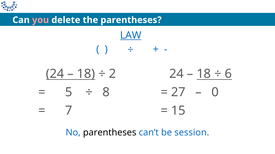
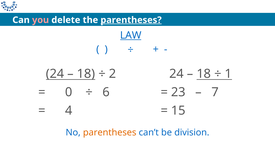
parentheses at (131, 20) underline: none -> present
6: 6 -> 1
5: 5 -> 0
8: 8 -> 6
27: 27 -> 23
0: 0 -> 7
7: 7 -> 4
parentheses at (110, 133) colour: black -> orange
session: session -> division
